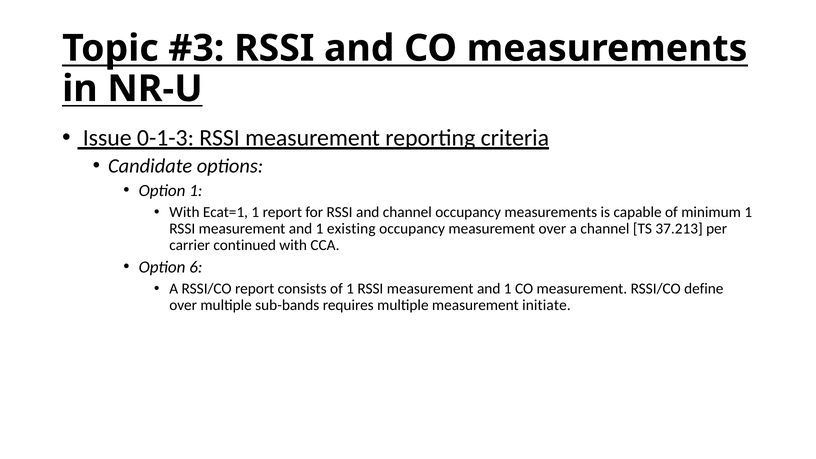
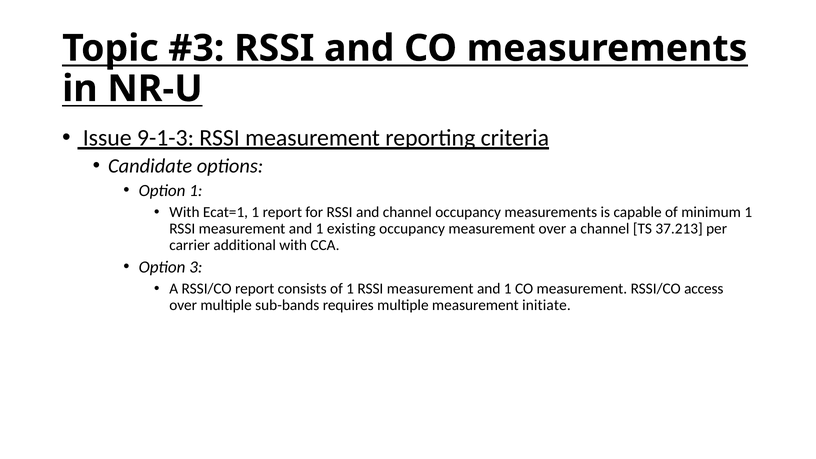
0-1-3: 0-1-3 -> 9-1-3
continued: continued -> additional
6: 6 -> 3
define: define -> access
